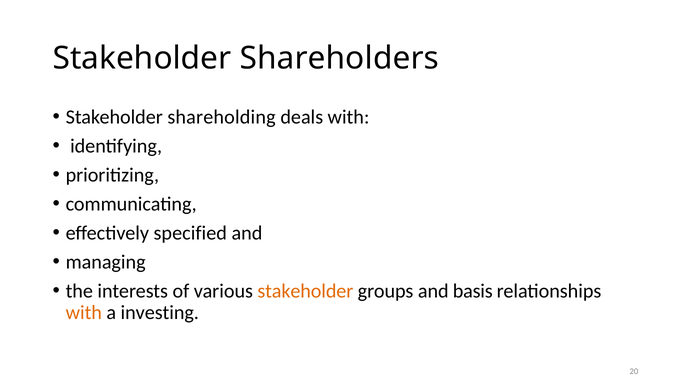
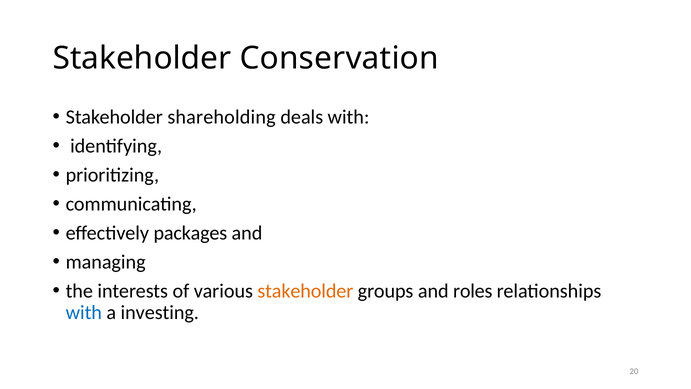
Shareholders: Shareholders -> Conservation
specified: specified -> packages
basis: basis -> roles
with at (84, 312) colour: orange -> blue
